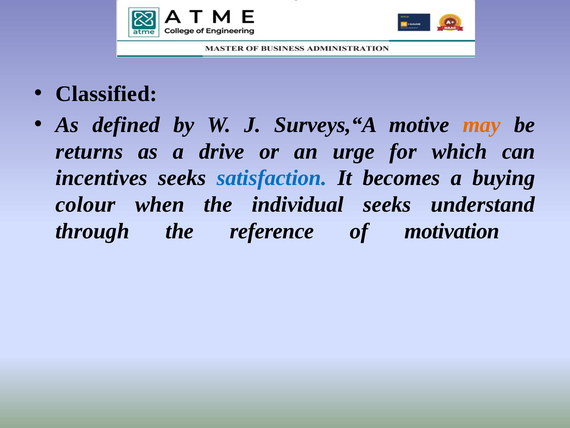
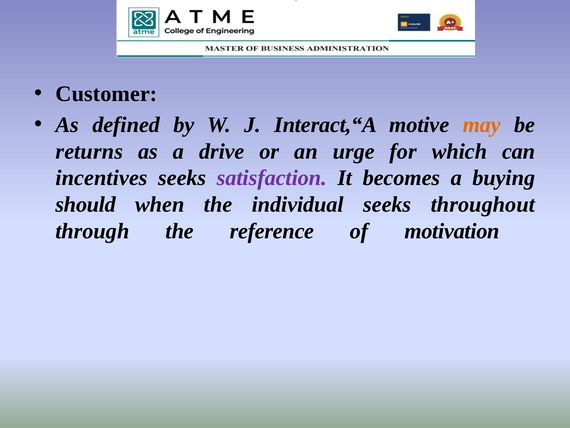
Classified: Classified -> Customer
Surveys,“A: Surveys,“A -> Interact,“A
satisfaction colour: blue -> purple
colour: colour -> should
understand: understand -> throughout
